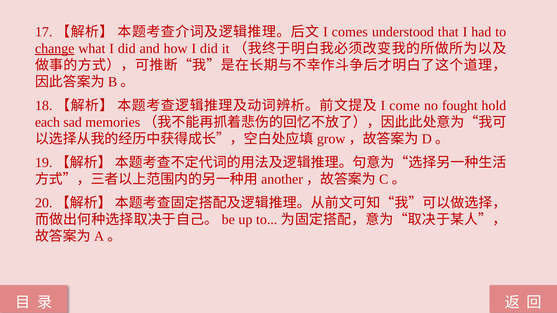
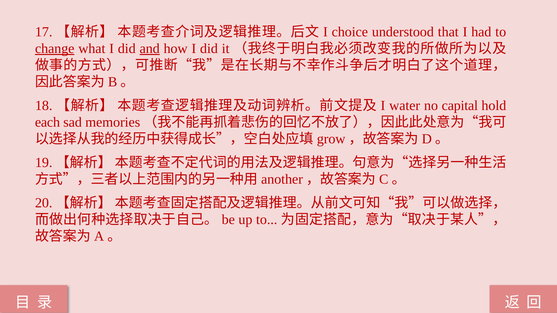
comes: comes -> choice
and underline: none -> present
come: come -> water
fought: fought -> capital
